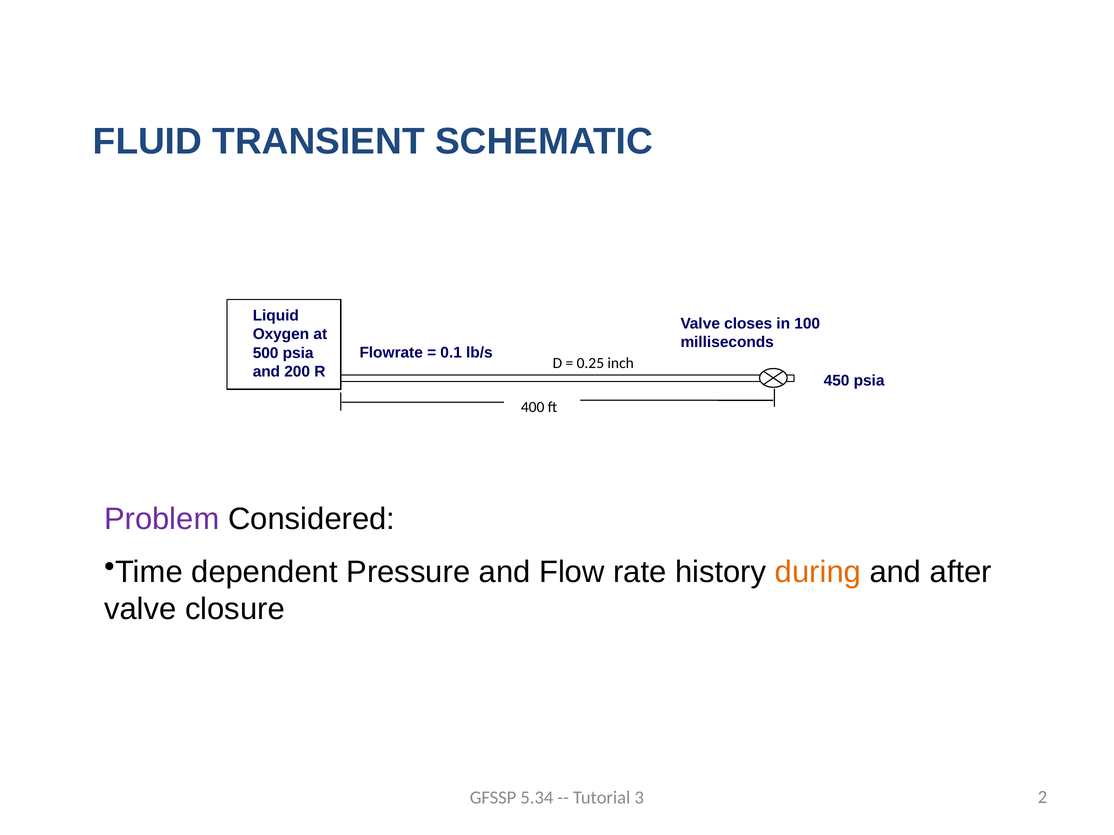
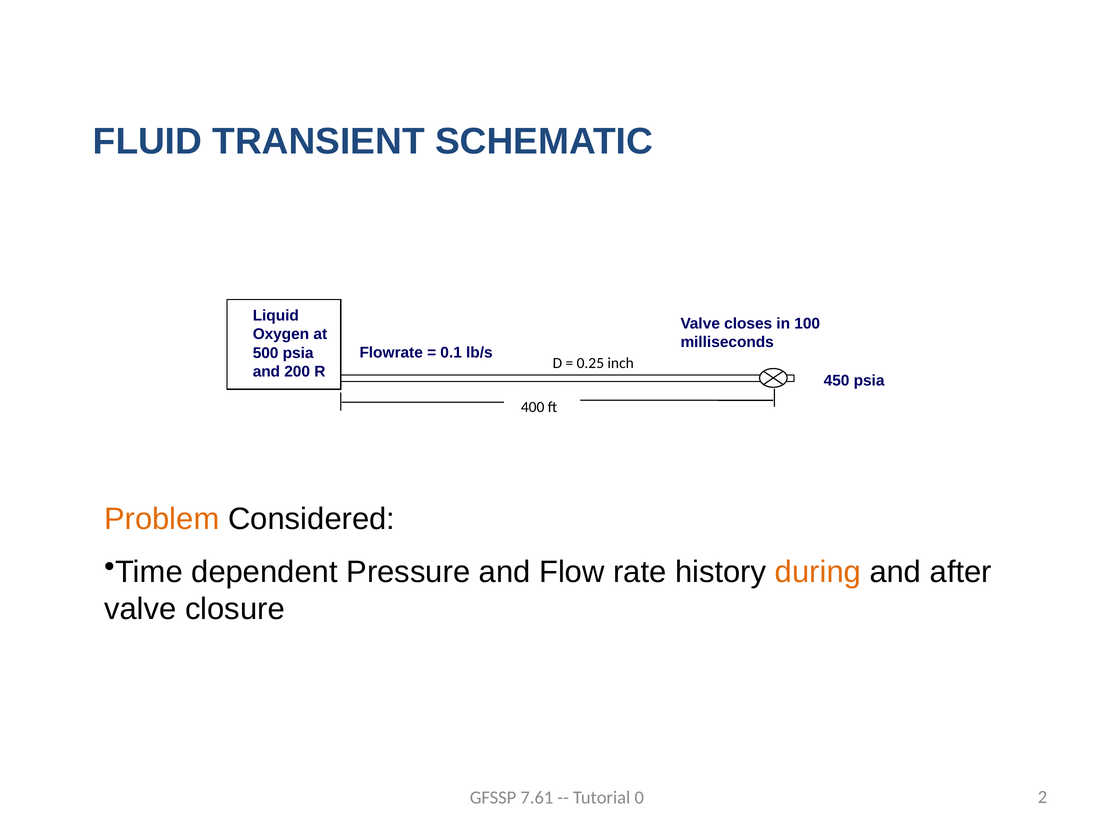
Problem colour: purple -> orange
5.34: 5.34 -> 7.61
3: 3 -> 0
